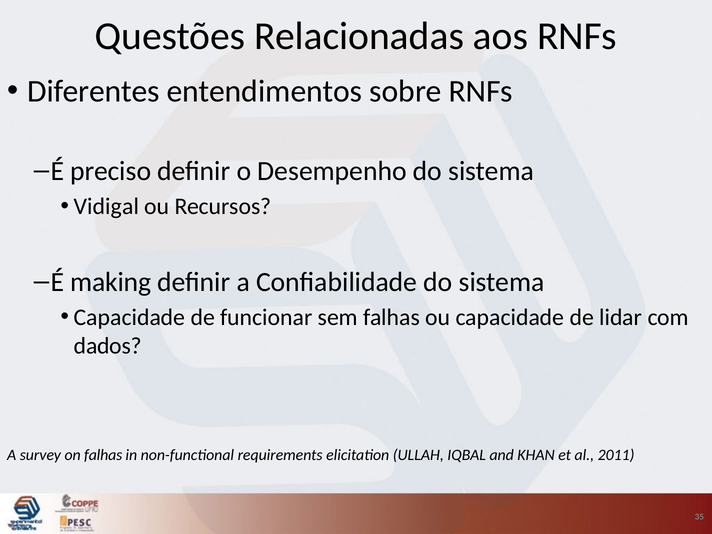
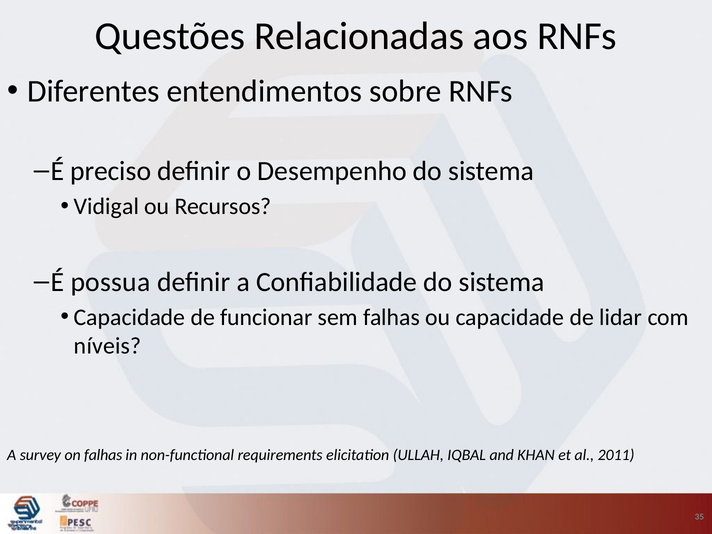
making: making -> possua
dados: dados -> níveis
